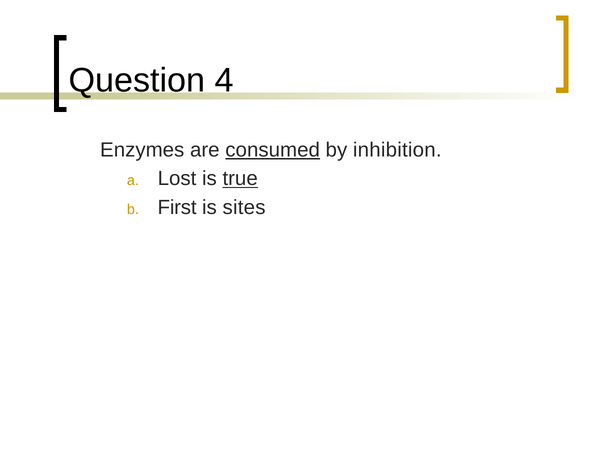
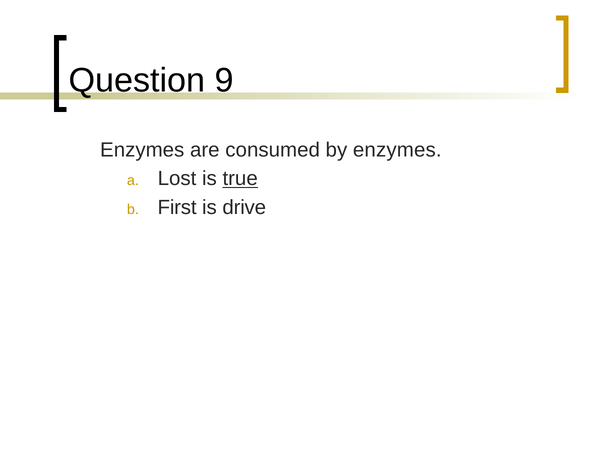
4: 4 -> 9
consumed underline: present -> none
by inhibition: inhibition -> enzymes
sites: sites -> drive
